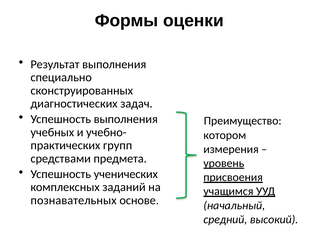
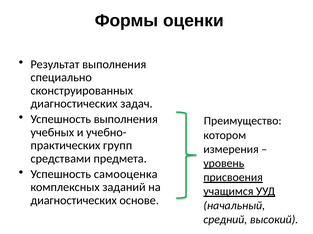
ученических: ученических -> самооценка
познавательных at (74, 201): познавательных -> диагностических
